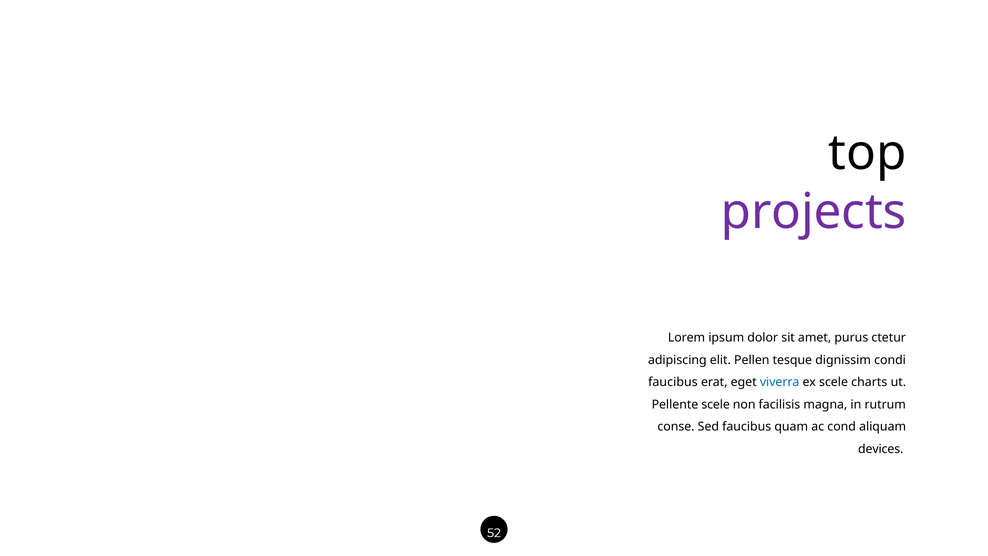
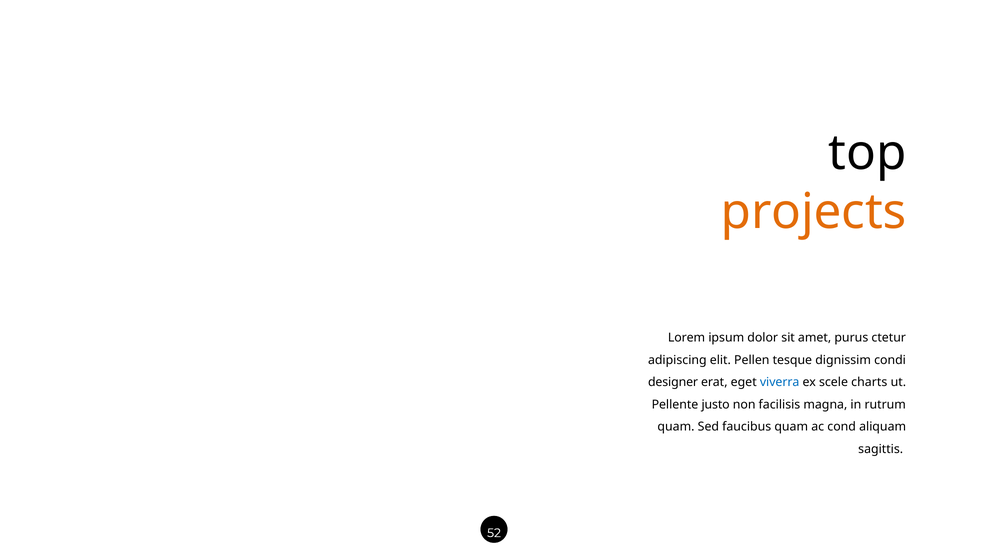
projects colour: purple -> orange
faucibus at (673, 382): faucibus -> designer
Pellente scele: scele -> justo
conse at (676, 427): conse -> quam
devices: devices -> sagittis
